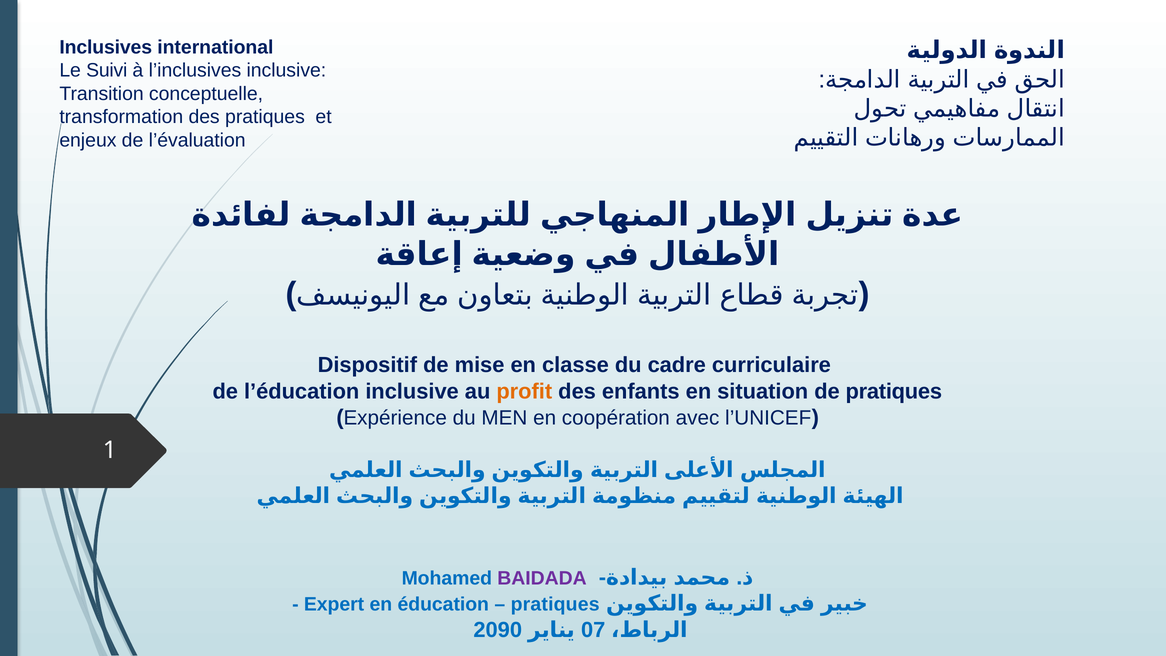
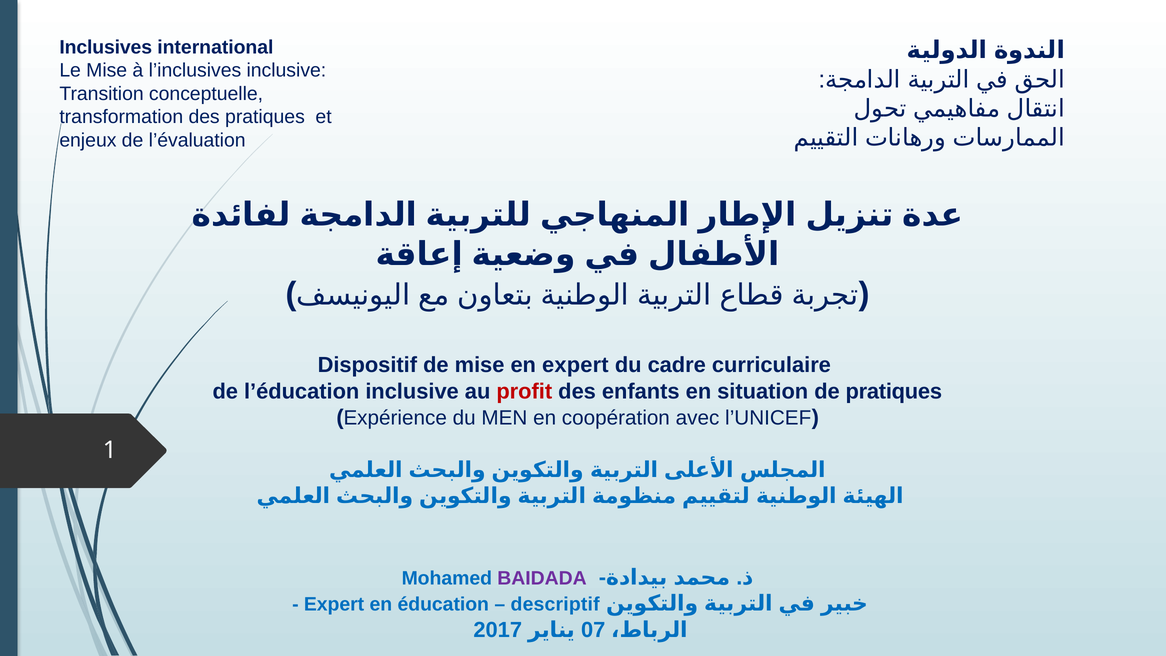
Le Suivi: Suivi -> Mise
en classe: classe -> expert
profit colour: orange -> red
pratiques at (555, 604): pratiques -> descriptif
2090: 2090 -> 2017
